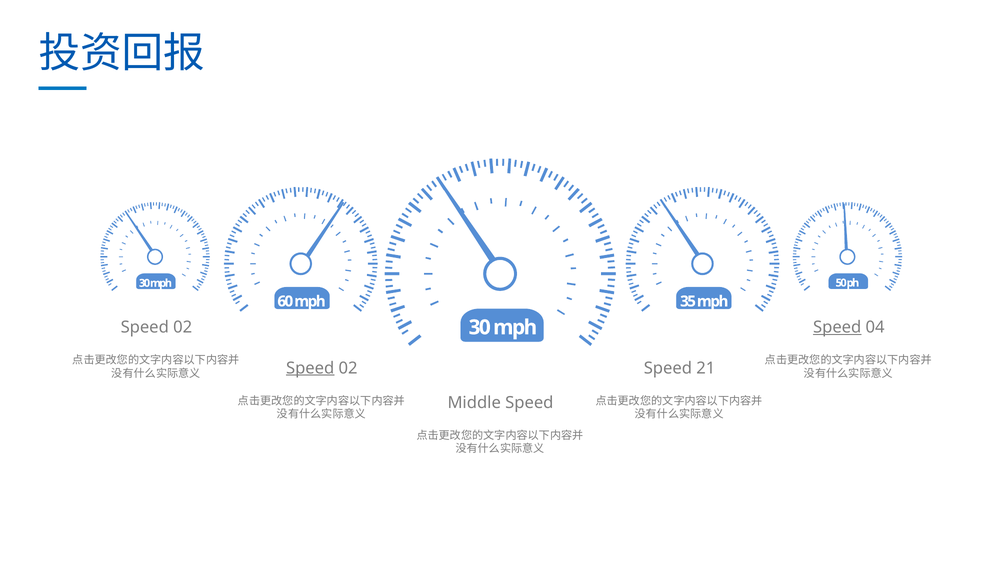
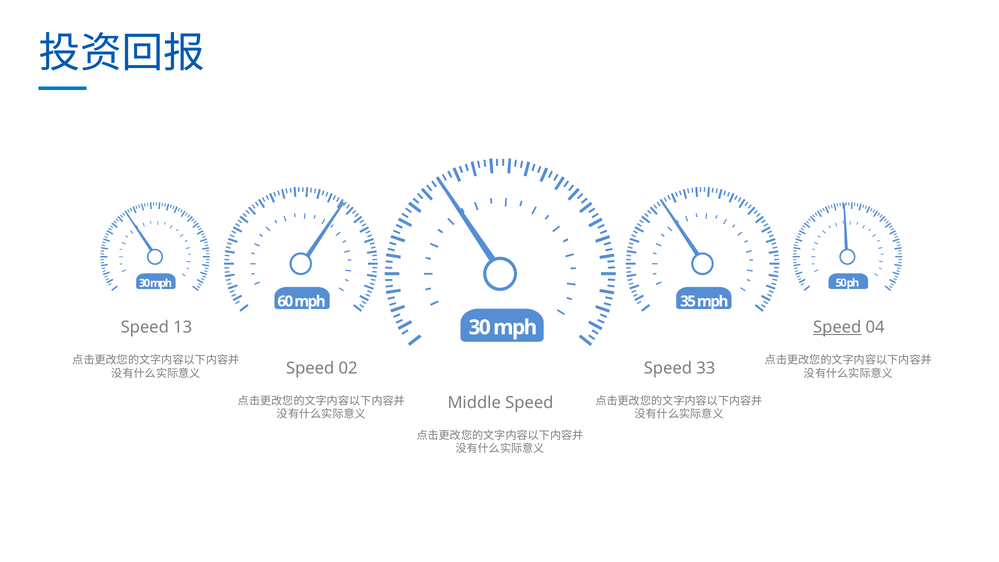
02 at (183, 327): 02 -> 13
Speed at (310, 368) underline: present -> none
21: 21 -> 33
